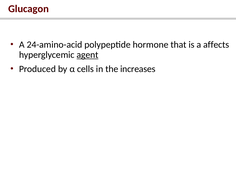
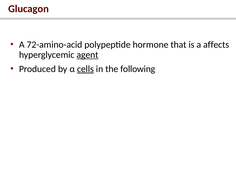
24-amino-acid: 24-amino-acid -> 72-amino-acid
cells underline: none -> present
increases: increases -> following
